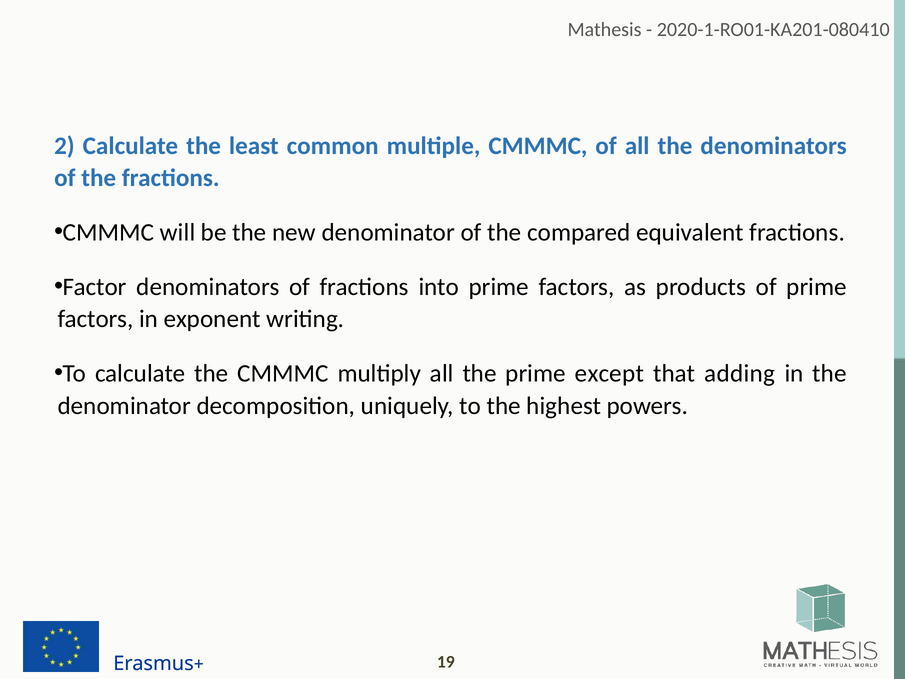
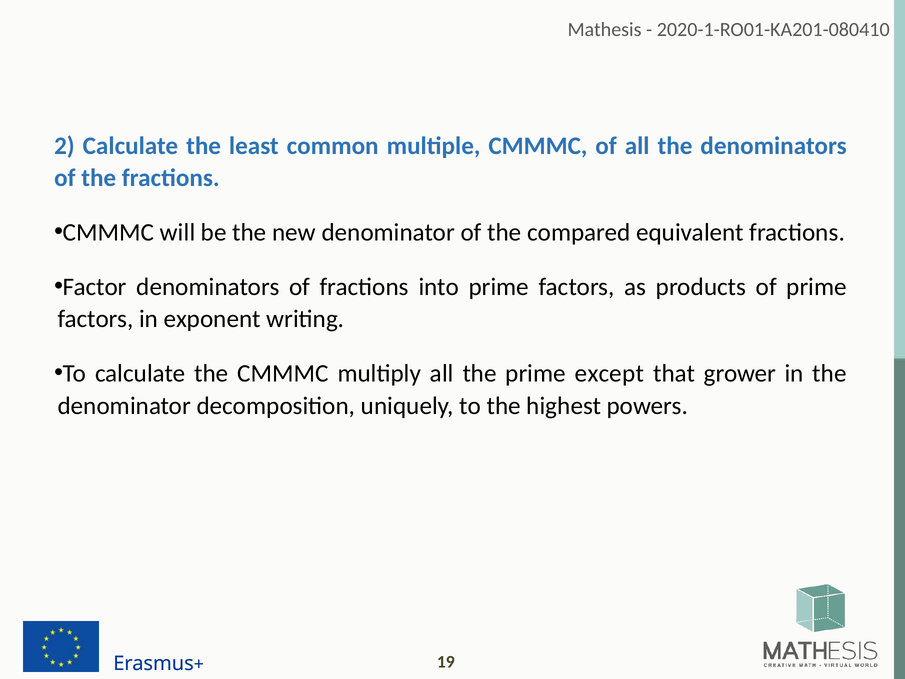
adding: adding -> grower
